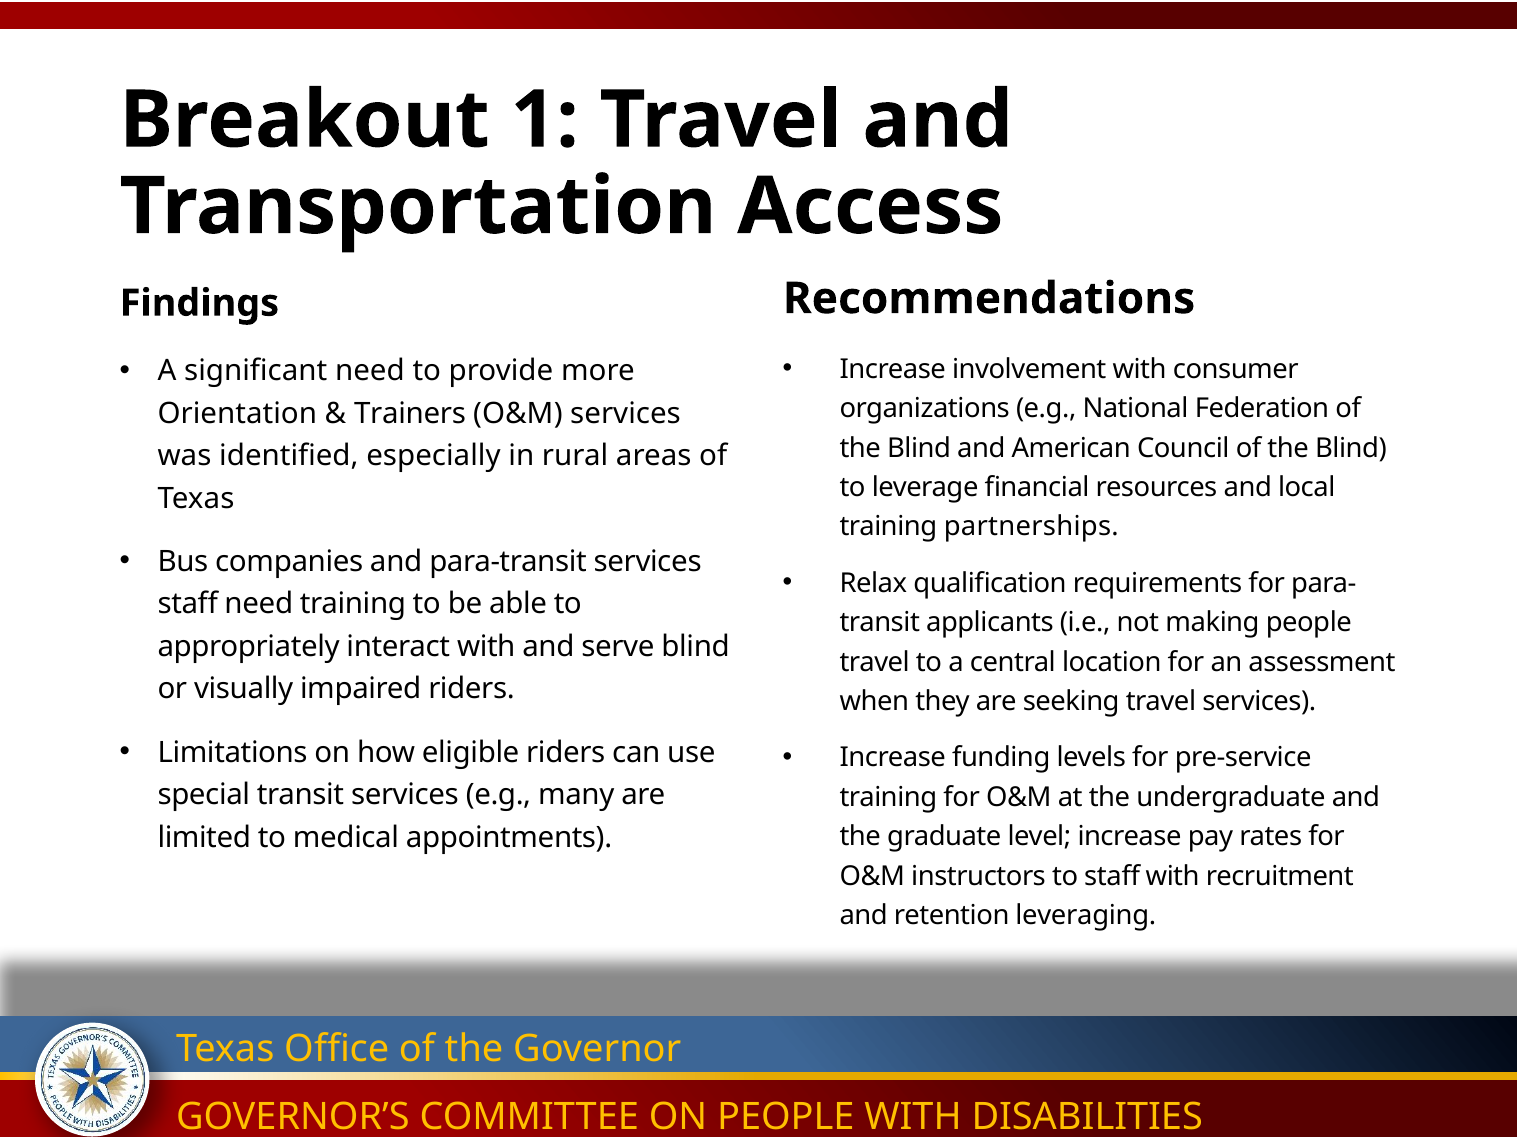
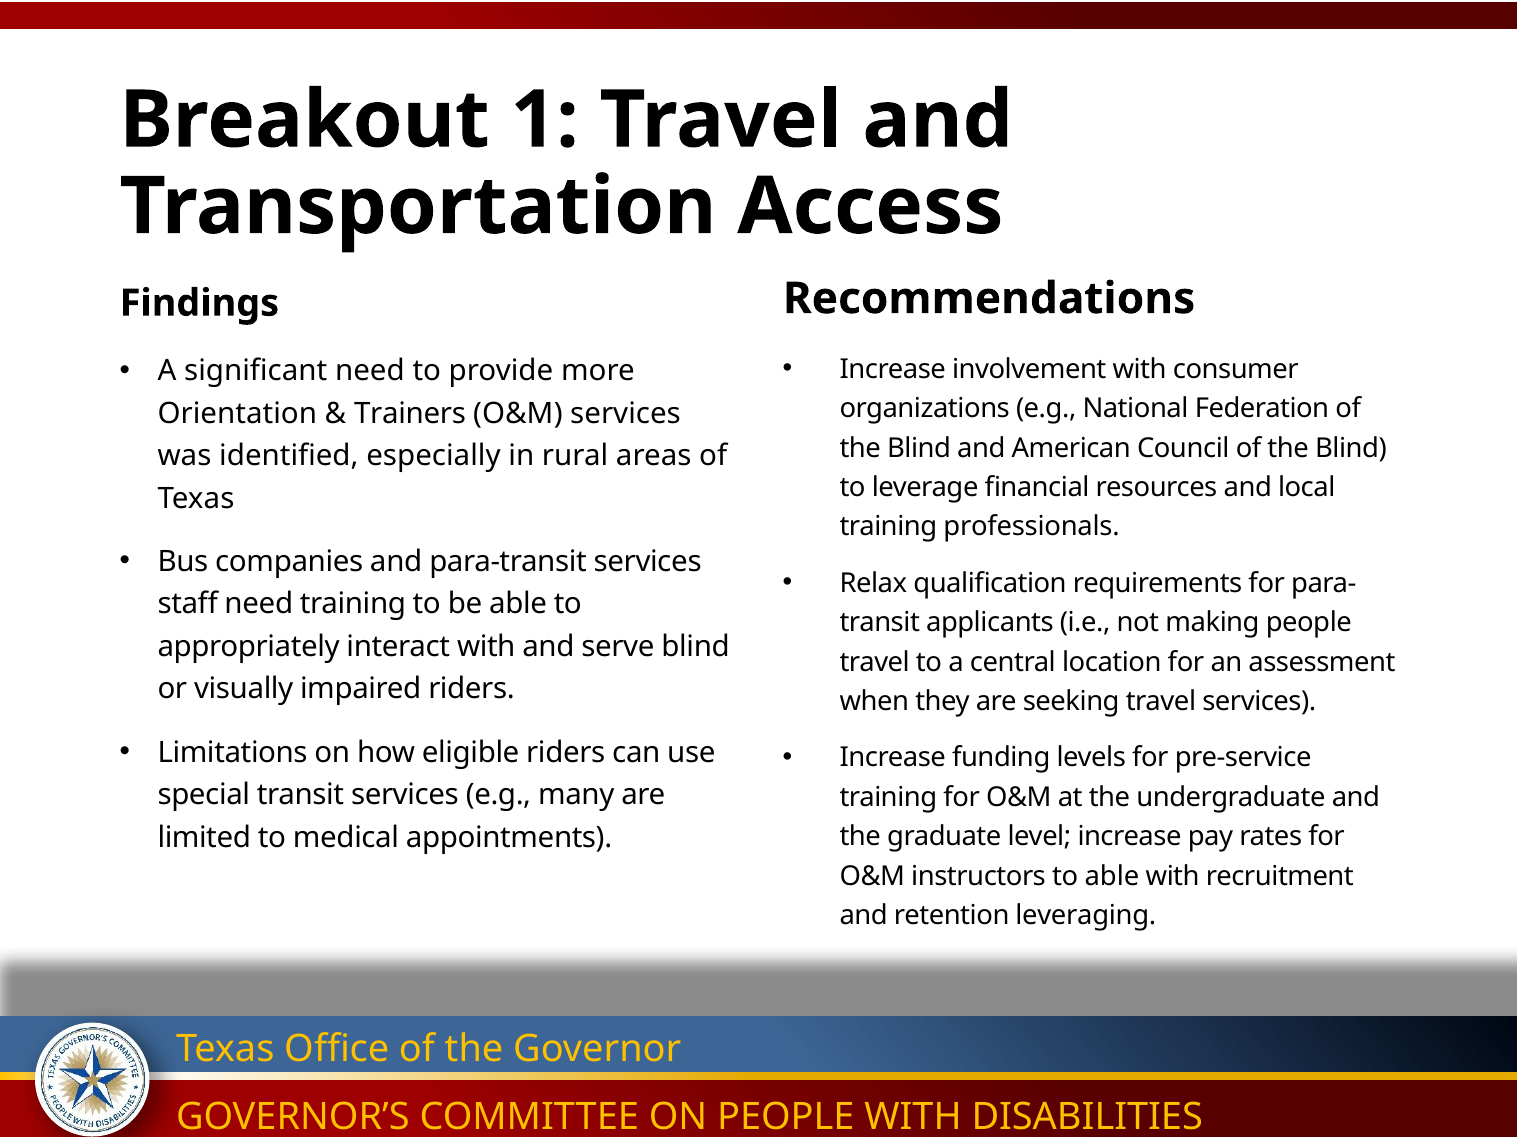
partnerships: partnerships -> professionals
to staff: staff -> able
